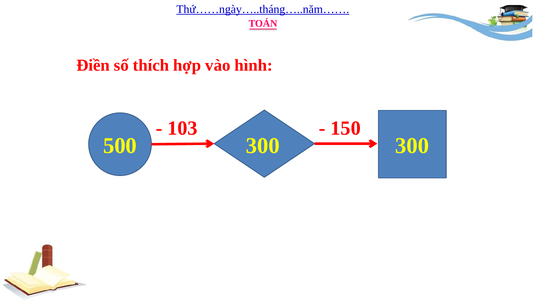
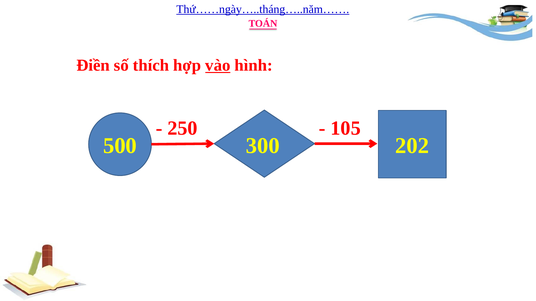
vào underline: none -> present
103: 103 -> 250
150: 150 -> 105
300 300: 300 -> 202
